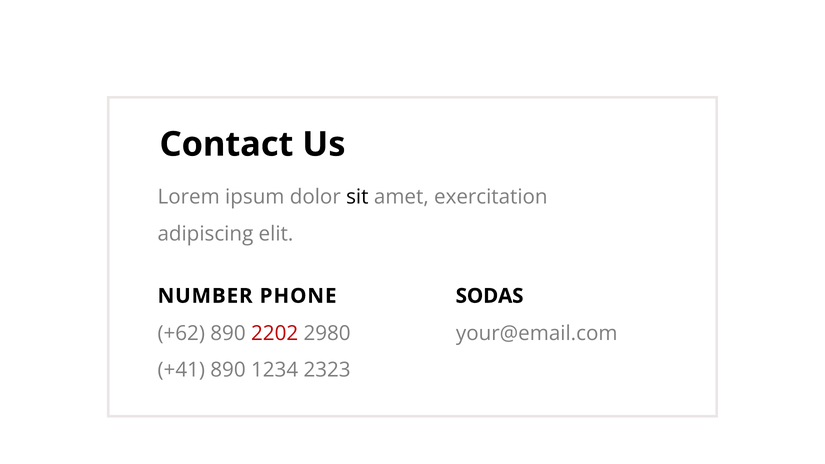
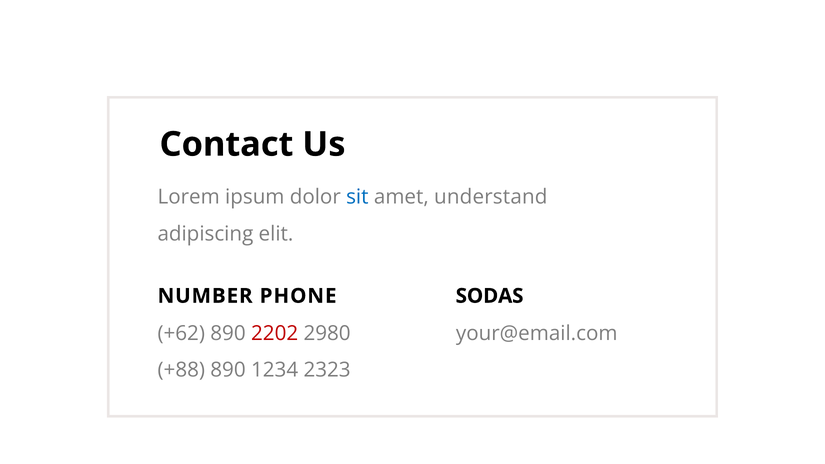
sit colour: black -> blue
exercitation: exercitation -> understand
+41: +41 -> +88
